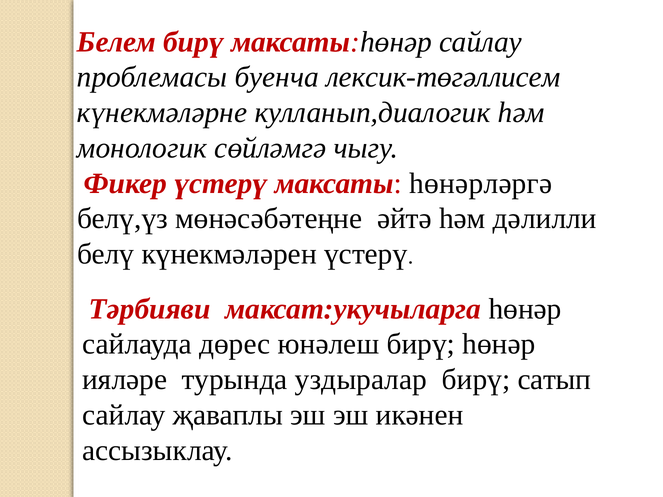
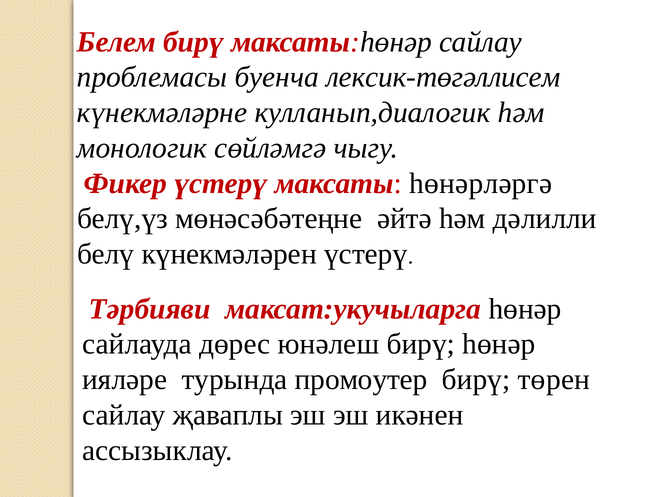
уздыралар: уздыралар -> промоутер
сатып: сатып -> төрен
